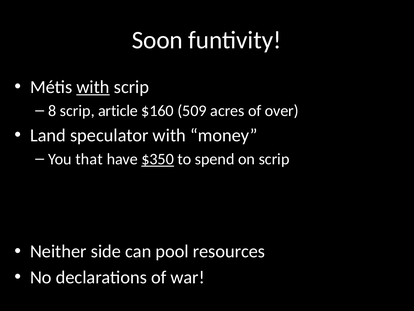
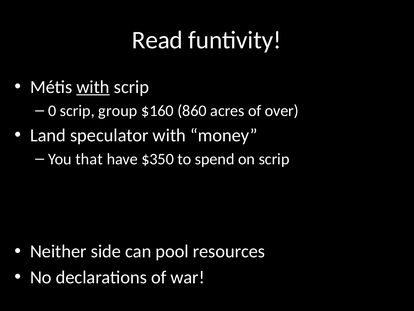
Soon: Soon -> Read
8: 8 -> 0
article: article -> group
509: 509 -> 860
$350 underline: present -> none
